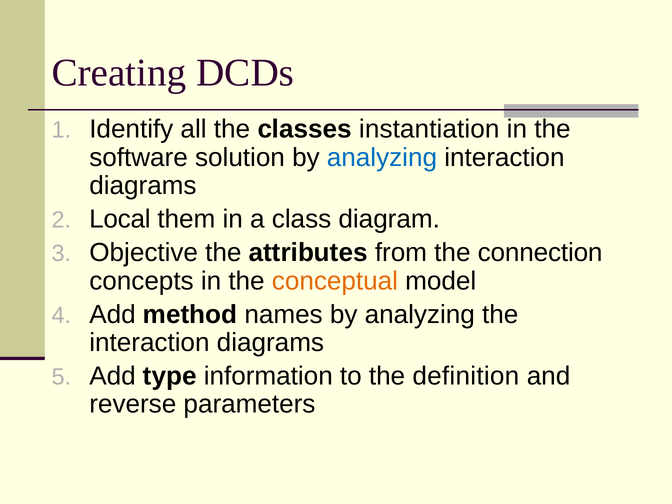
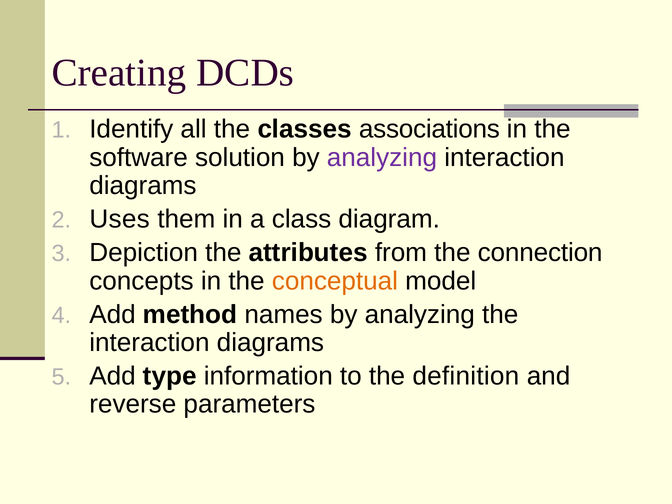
instantiation: instantiation -> associations
analyzing at (382, 158) colour: blue -> purple
Local: Local -> Uses
Objective: Objective -> Depiction
